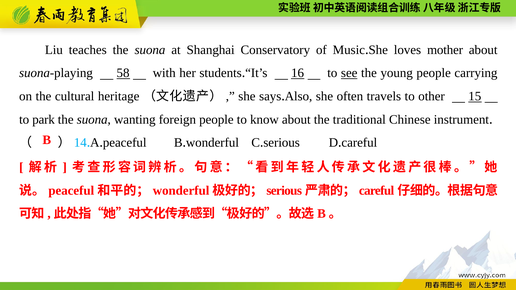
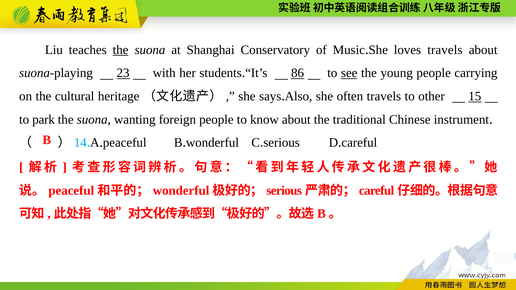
the at (121, 50) underline: none -> present
loves mother: mother -> travels
58: 58 -> 23
16: 16 -> 86
